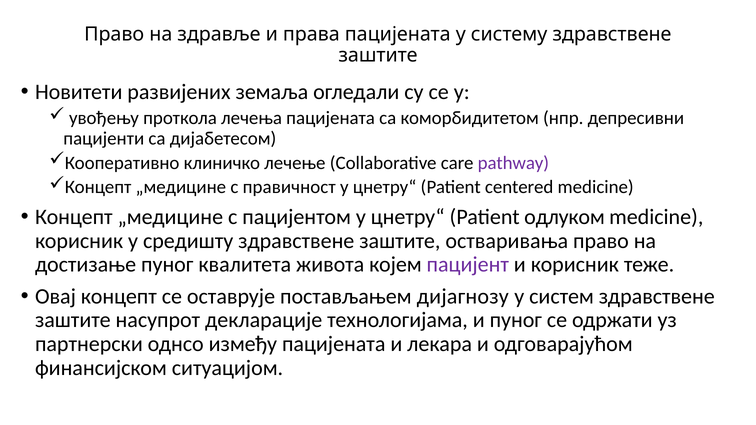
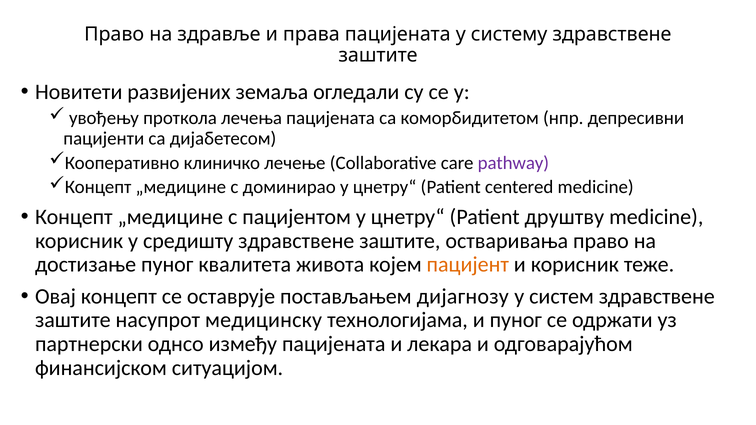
правичност: правичност -> доминирао
одлуком: одлуком -> друштву
пацијент colour: purple -> orange
декларације: декларације -> медицинску
